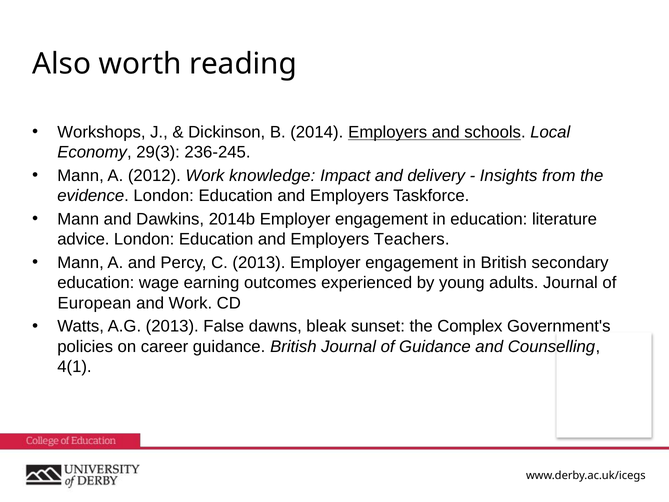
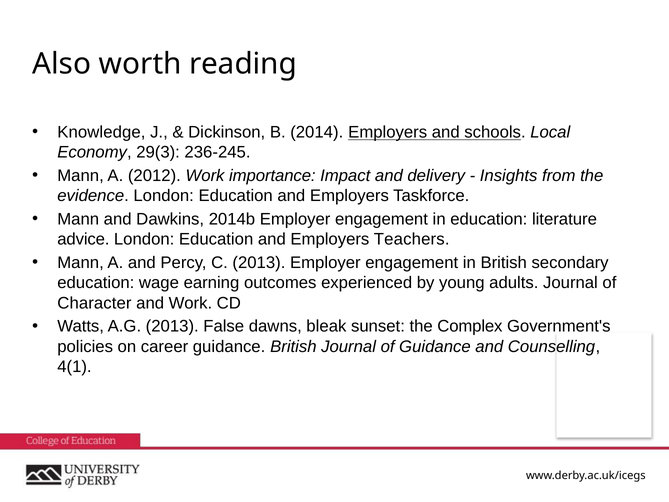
Workshops: Workshops -> Knowledge
knowledge: knowledge -> importance
European: European -> Character
